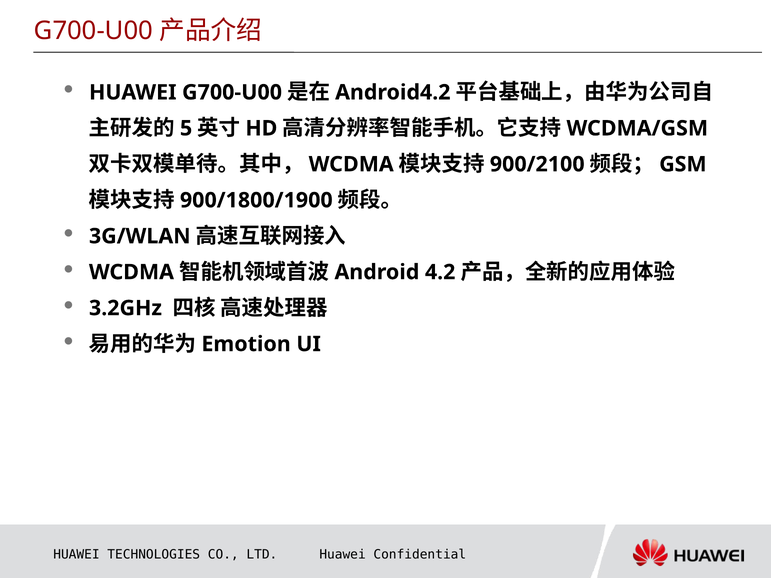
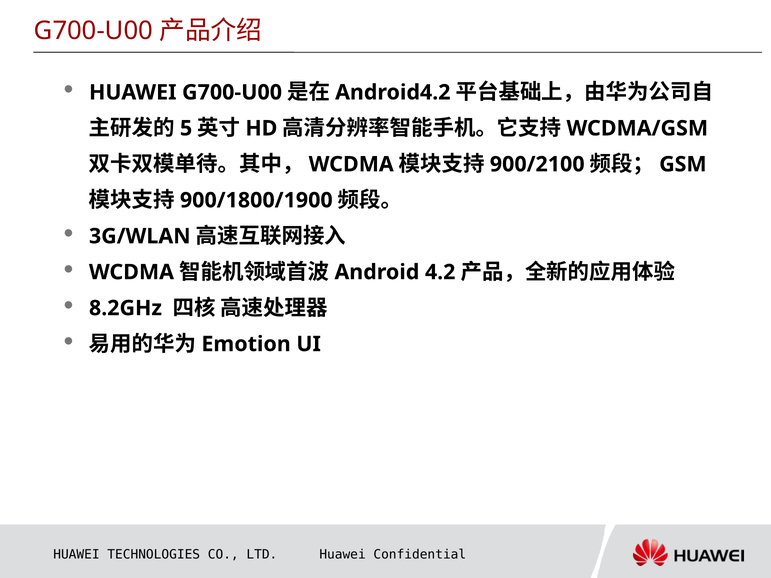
3.2GHz: 3.2GHz -> 8.2GHz
